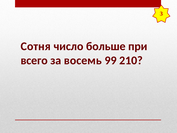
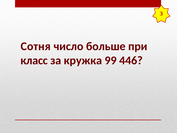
всего: всего -> класс
восемь: восемь -> кружка
210: 210 -> 446
